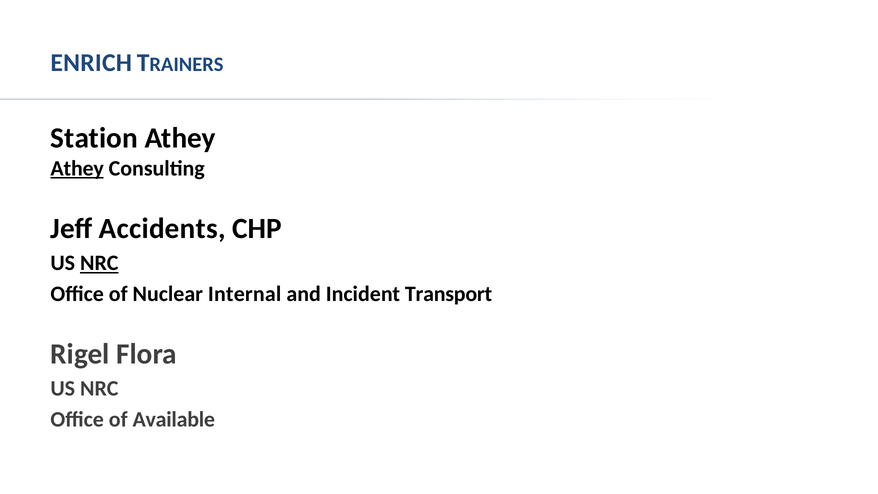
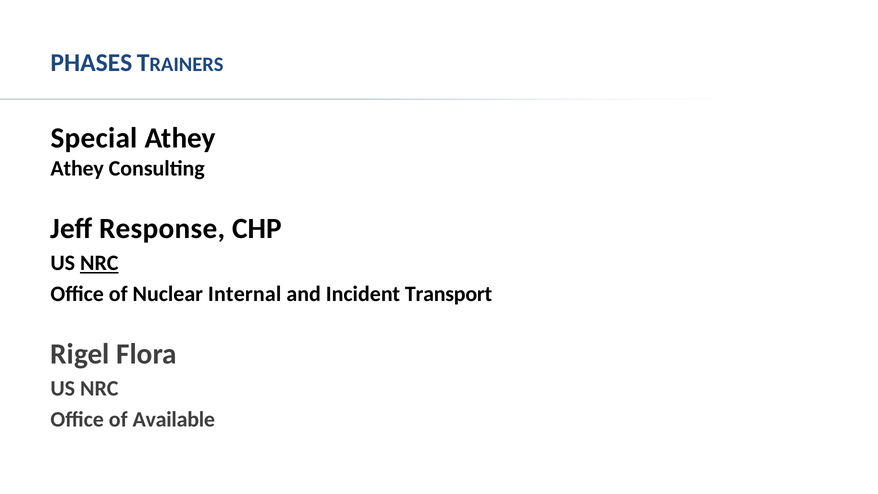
ENRICH: ENRICH -> PHASES
Station: Station -> Special
Athey at (77, 168) underline: present -> none
Accidents: Accidents -> Response
